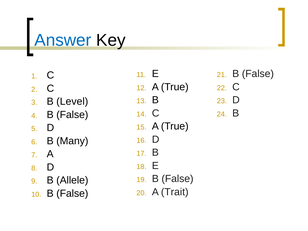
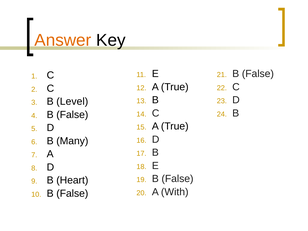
Answer colour: blue -> orange
Allele: Allele -> Heart
Trait: Trait -> With
